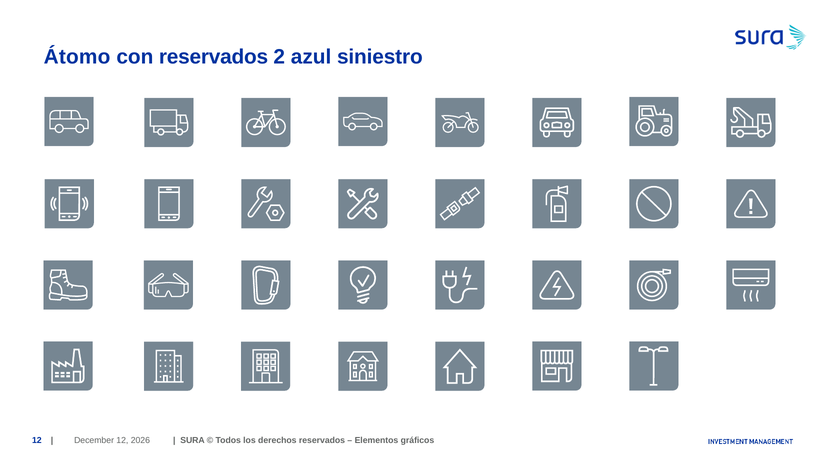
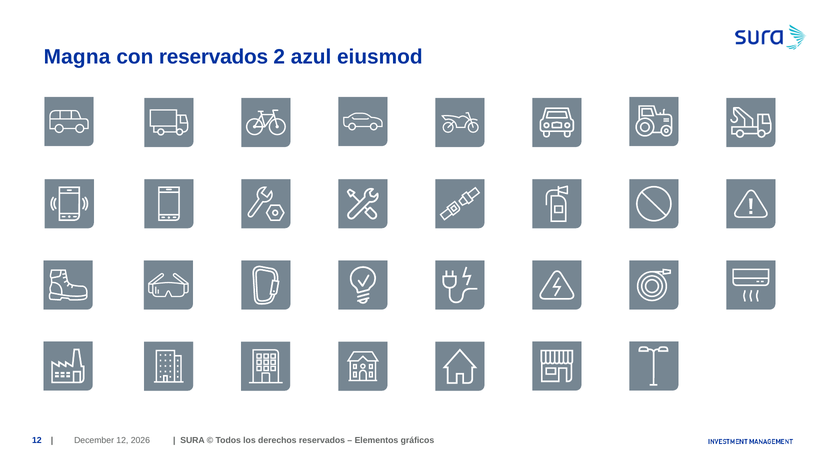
Átomo: Átomo -> Magna
siniestro: siniestro -> eiusmod
